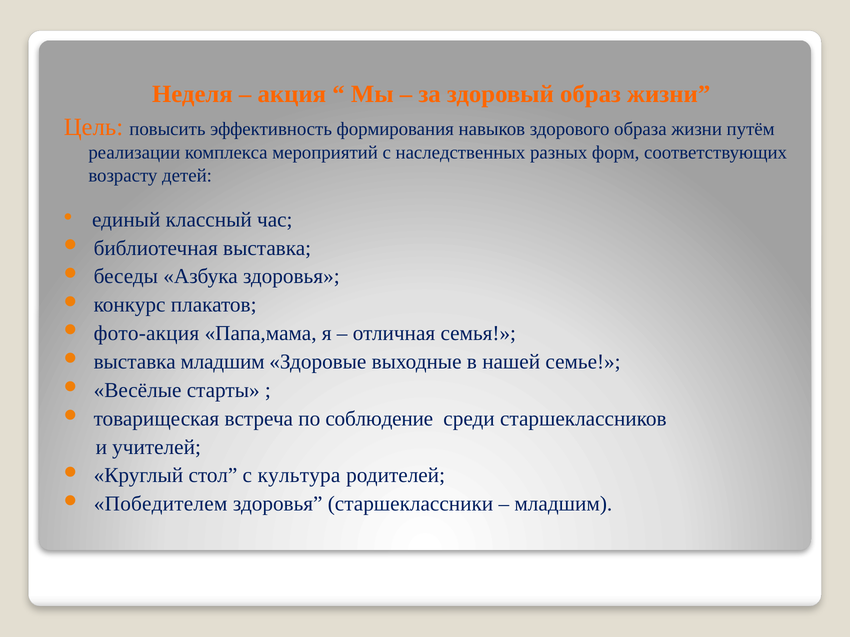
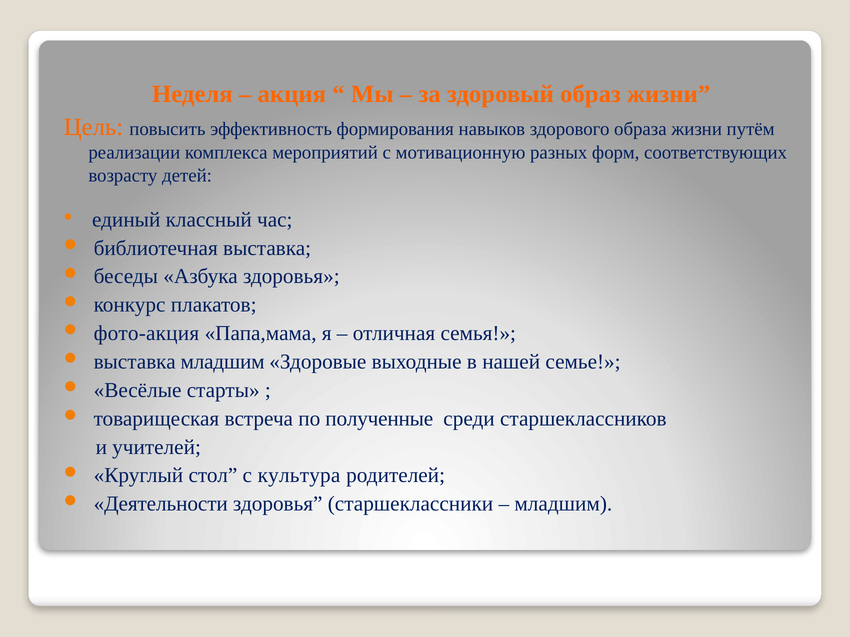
наследственных: наследственных -> мотивационную
соблюдение: соблюдение -> полученные
Победителем: Победителем -> Деятельности
